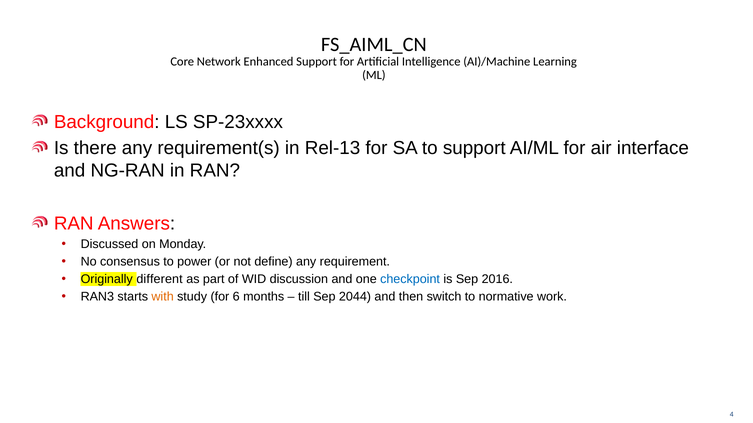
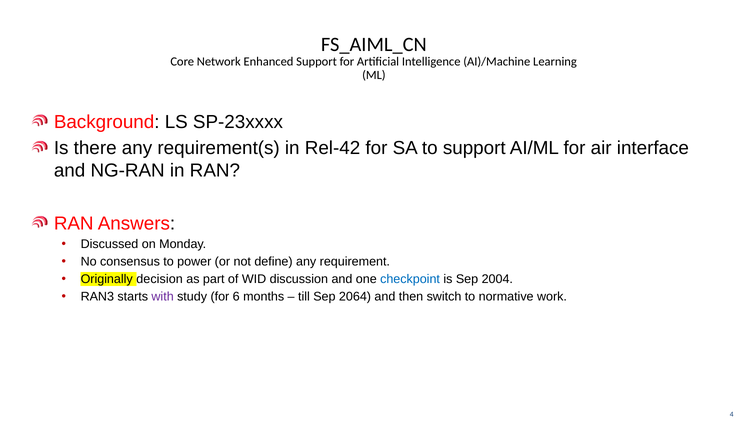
Rel-13: Rel-13 -> Rel-42
different: different -> decision
2016: 2016 -> 2004
with colour: orange -> purple
2044: 2044 -> 2064
